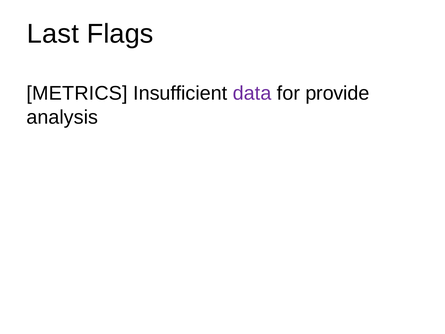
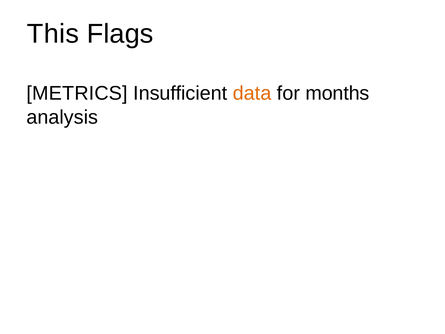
Last: Last -> This
data colour: purple -> orange
provide: provide -> months
